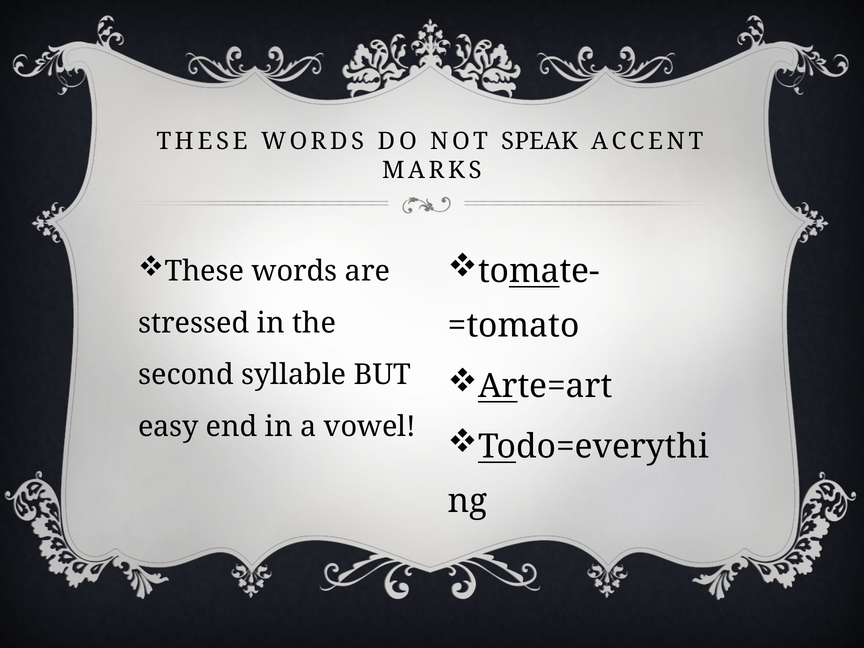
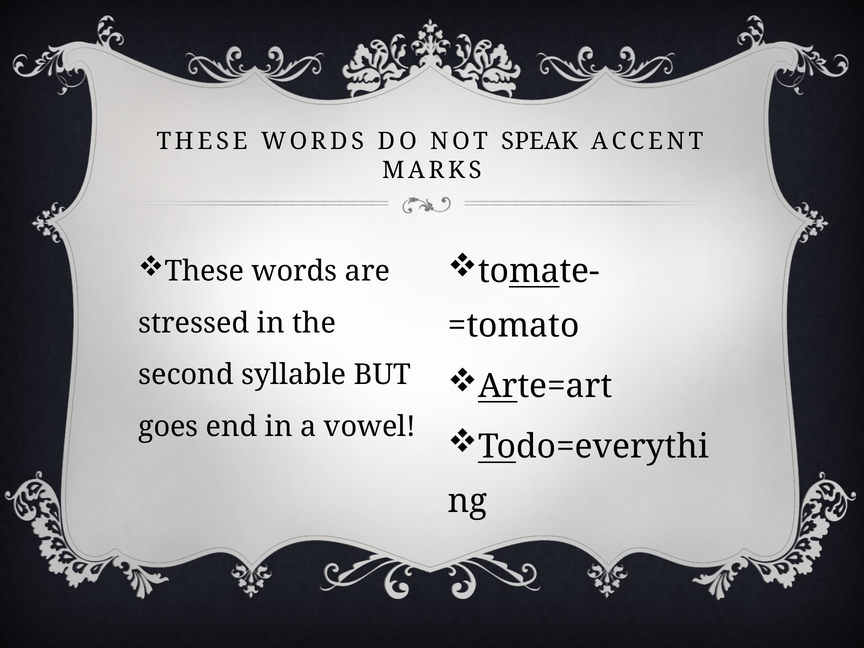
easy: easy -> goes
